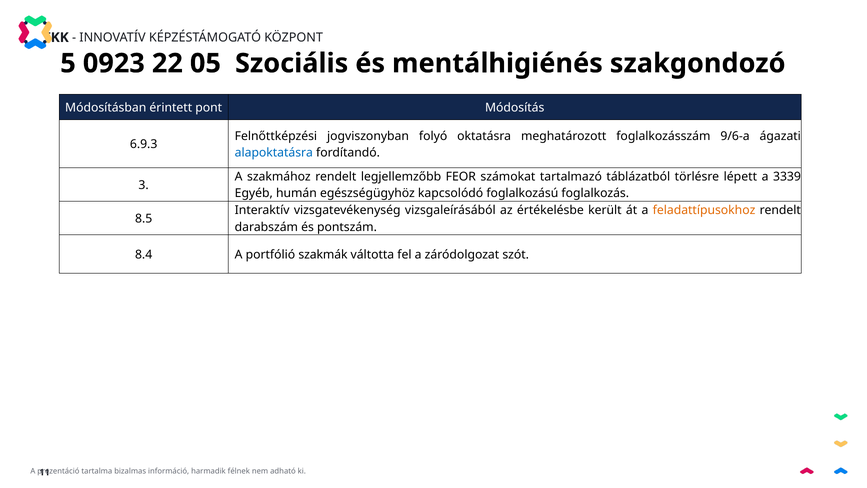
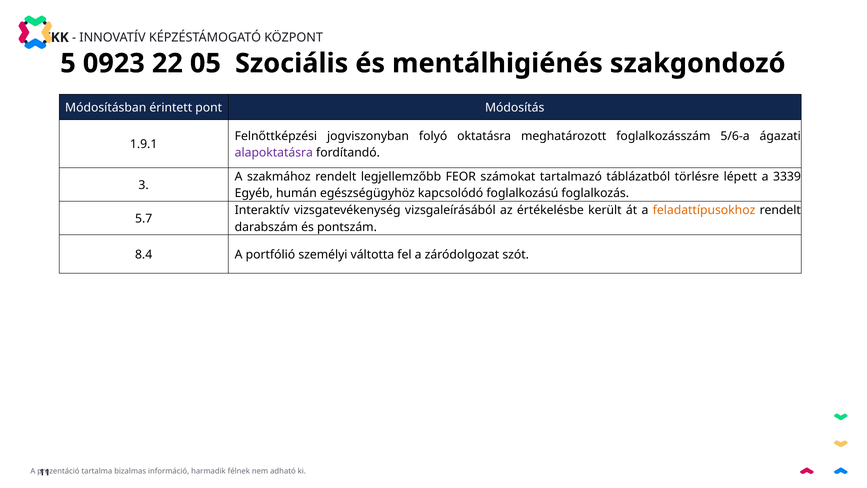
9/6-a: 9/6-a -> 5/6-a
6.9.3: 6.9.3 -> 1.9.1
alapoktatásra colour: blue -> purple
8.5: 8.5 -> 5.7
szakmák: szakmák -> személyi
